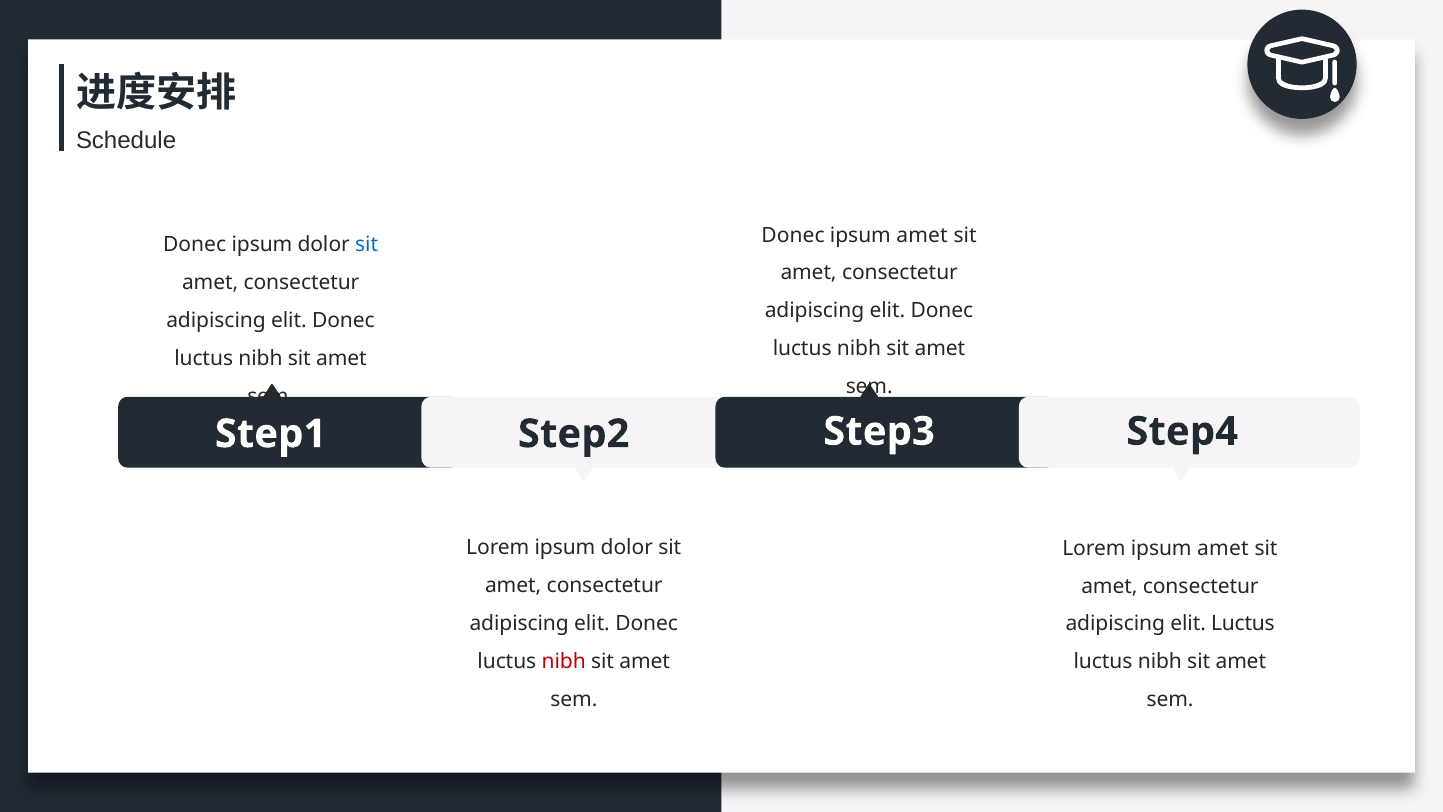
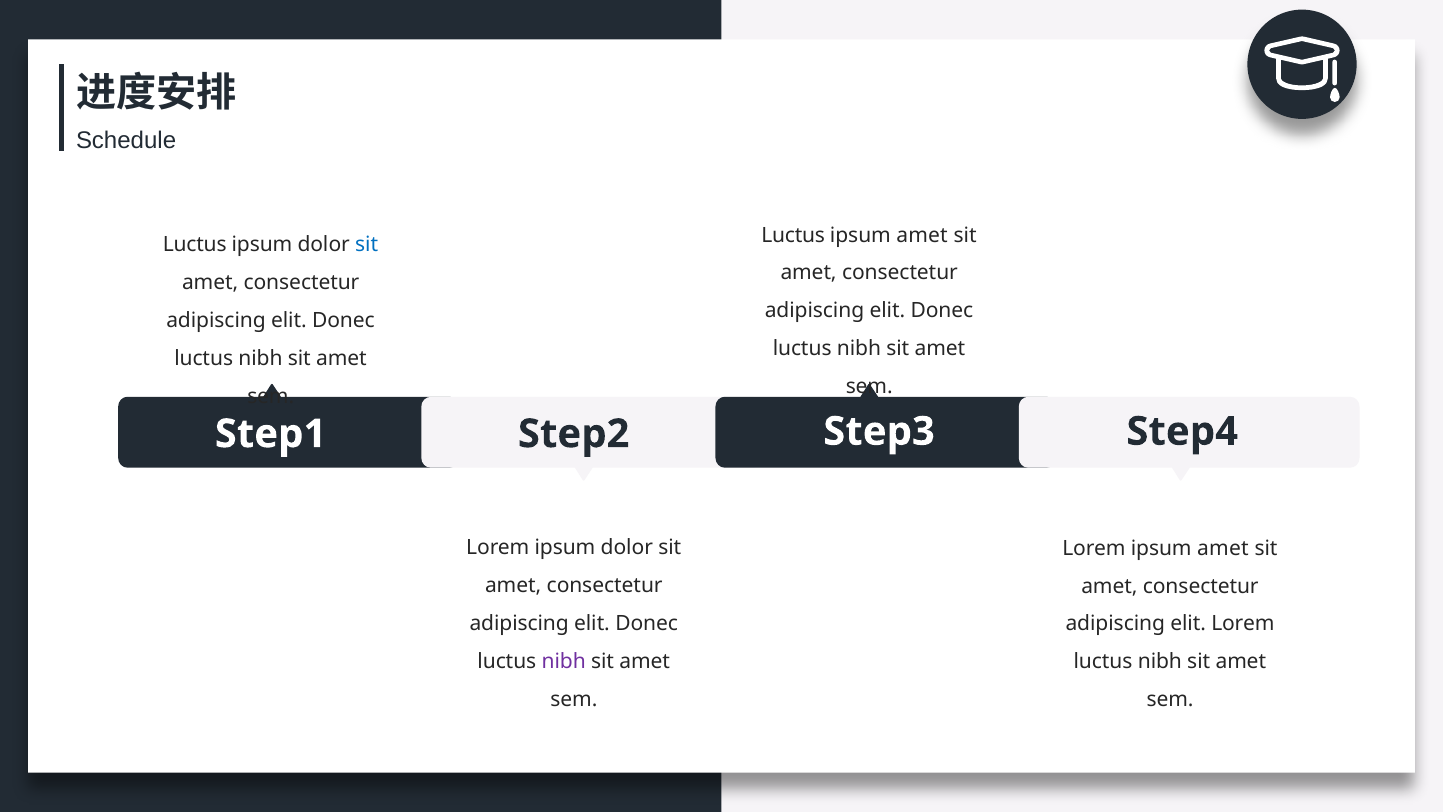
Donec at (793, 235): Donec -> Luctus
Donec at (195, 245): Donec -> Luctus
elit Luctus: Luctus -> Lorem
nibh at (564, 661) colour: red -> purple
